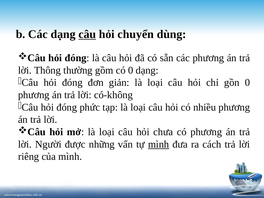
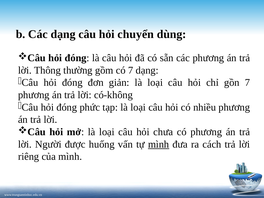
câu at (87, 34) underline: present -> none
có 0: 0 -> 7
gồn 0: 0 -> 7
những: những -> huống
